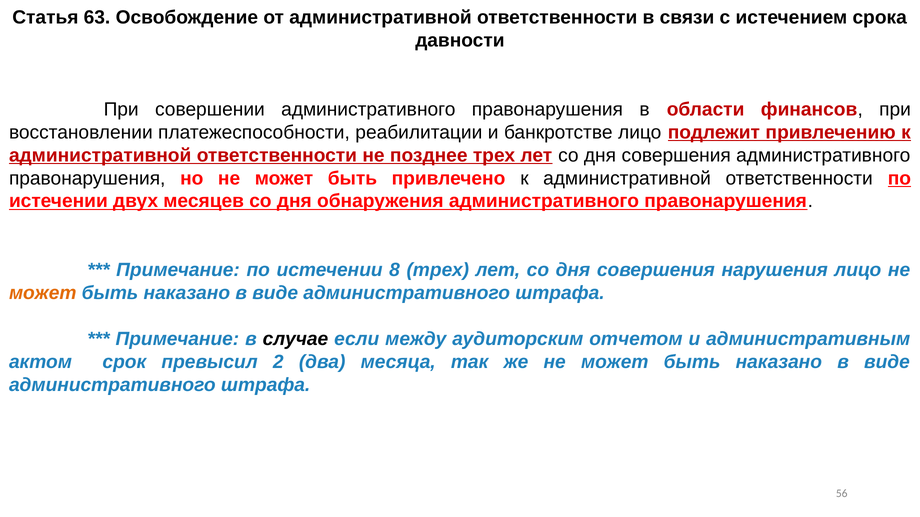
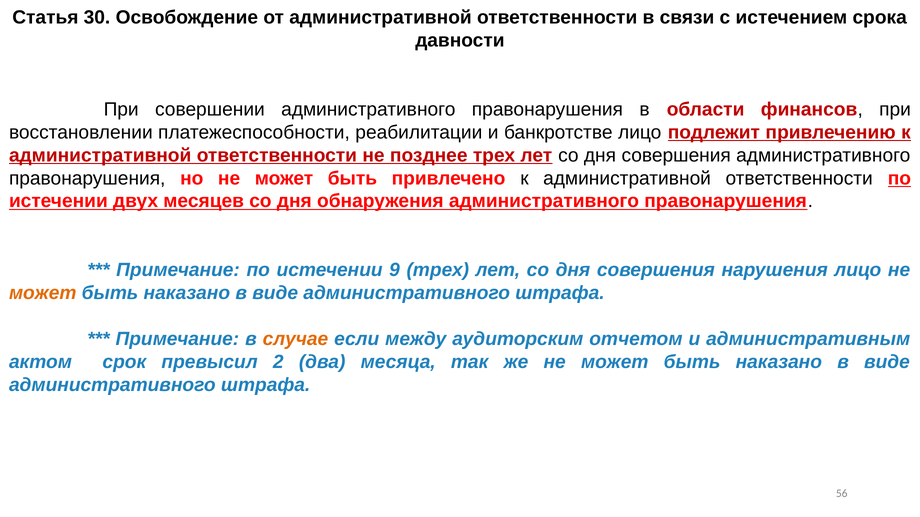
63: 63 -> 30
8: 8 -> 9
случае colour: black -> orange
